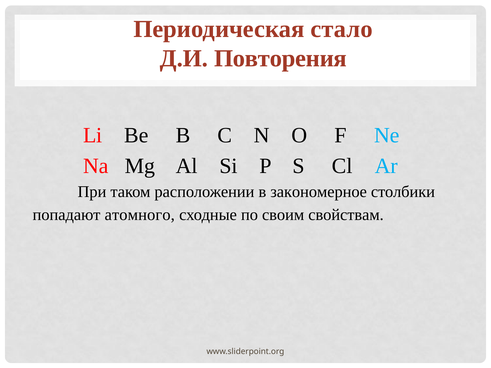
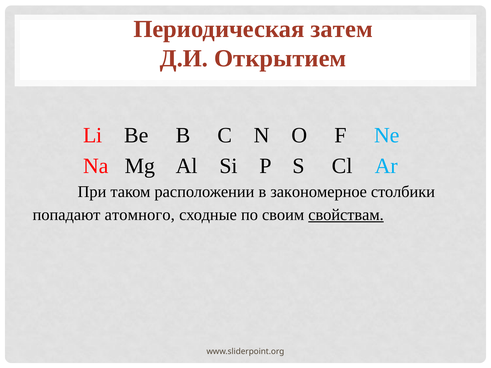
стало: стало -> затем
Повторения: Повторения -> Открытием
свойствам underline: none -> present
